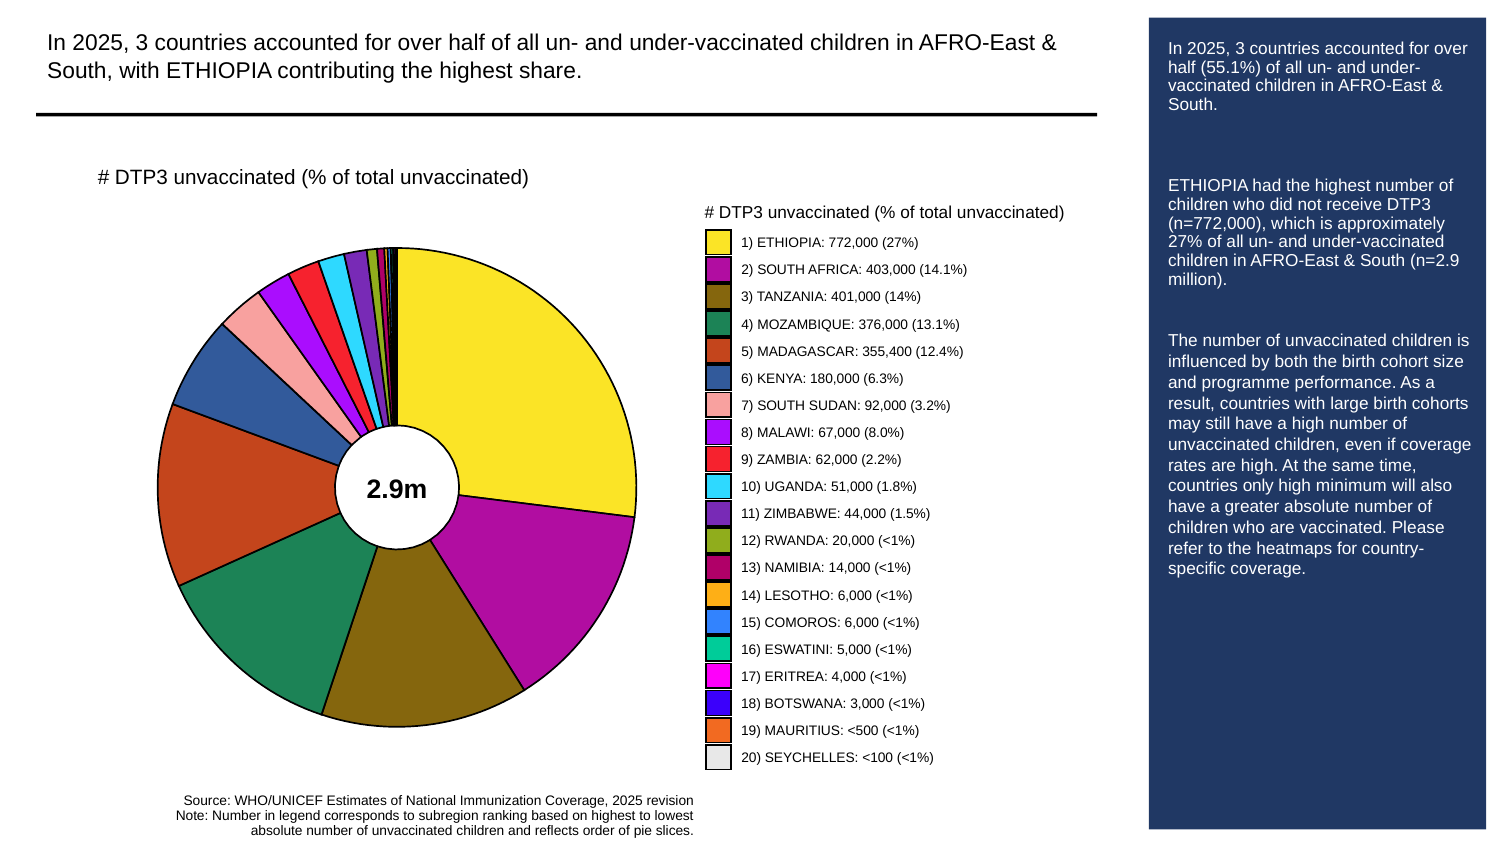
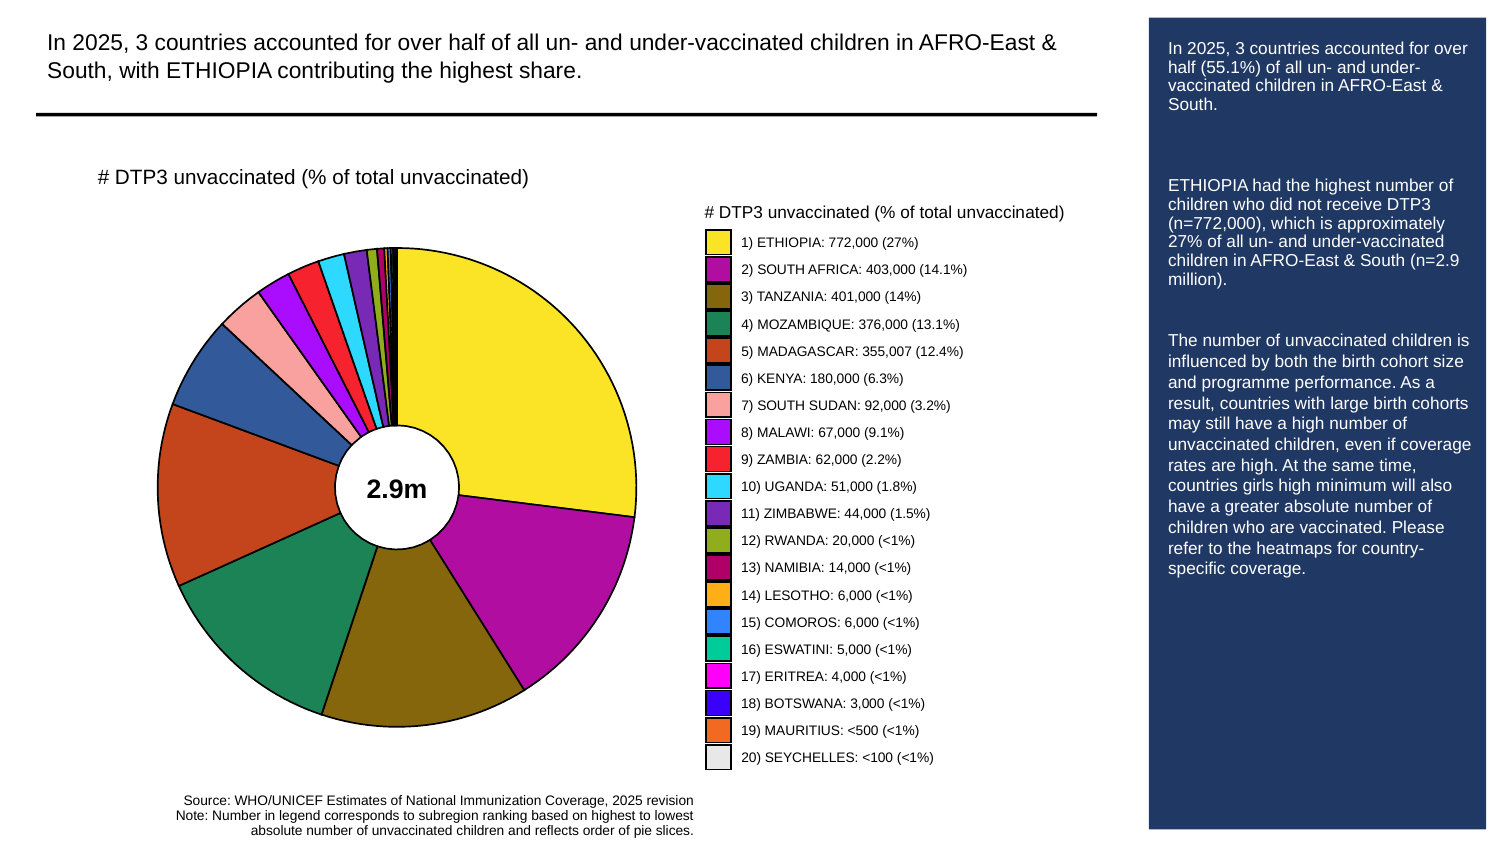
355,400: 355,400 -> 355,007
8.0%: 8.0% -> 9.1%
only: only -> girls
